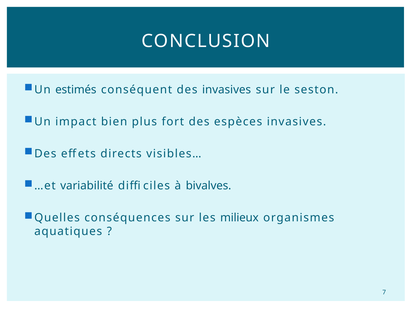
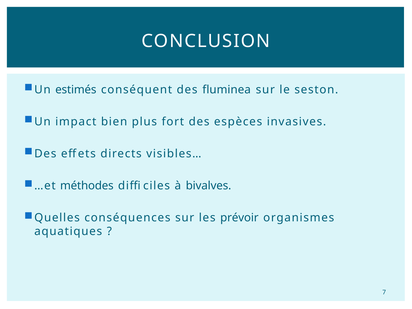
des invasives: invasives -> fluminea
variabilité: variabilité -> méthodes
milieux: milieux -> prévoir
